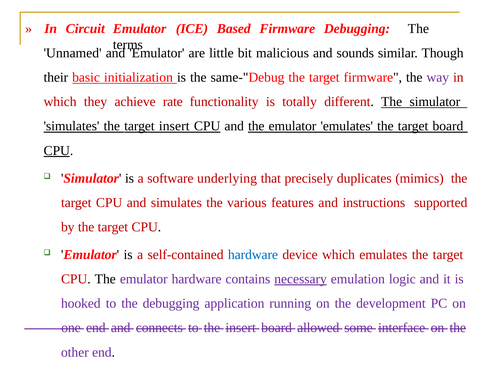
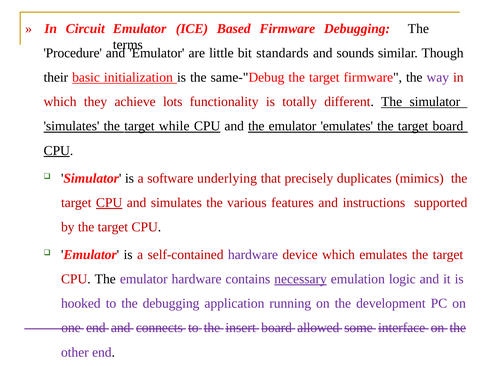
Unnamed: Unnamed -> Procedure
malicious: malicious -> standards
rate: rate -> lots
target insert: insert -> while
CPU at (109, 203) underline: none -> present
hardware at (253, 255) colour: blue -> purple
